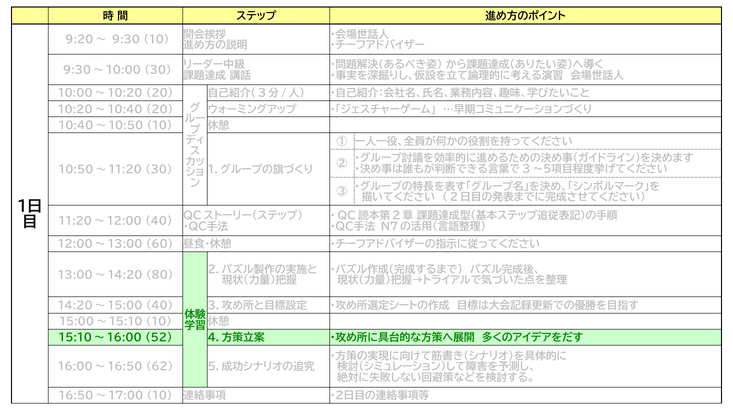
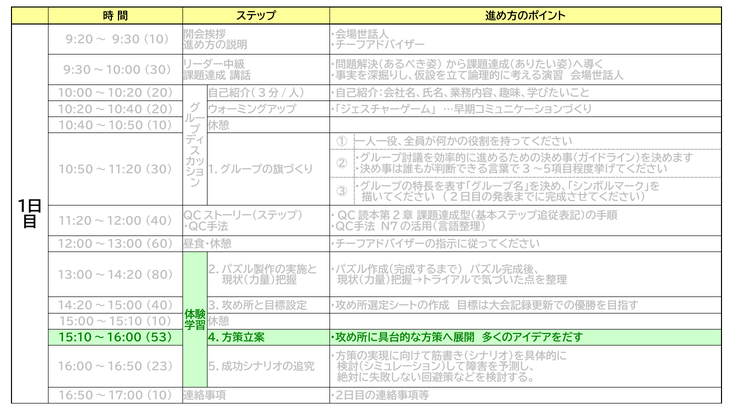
52: 52 -> 53
62: 62 -> 23
